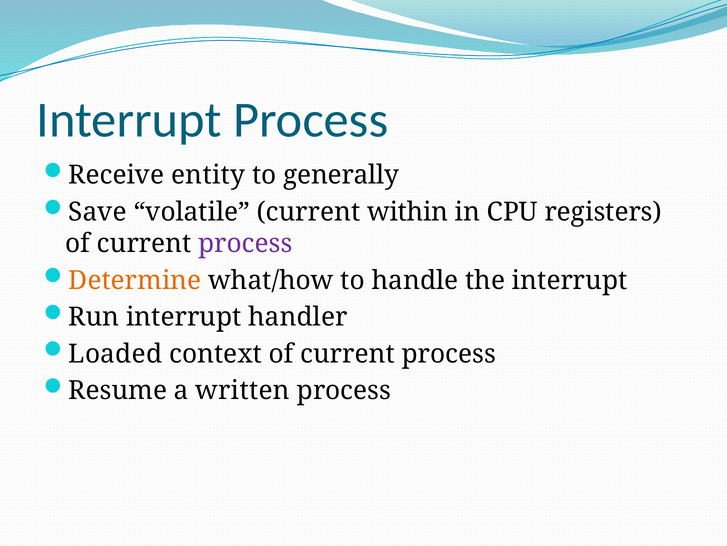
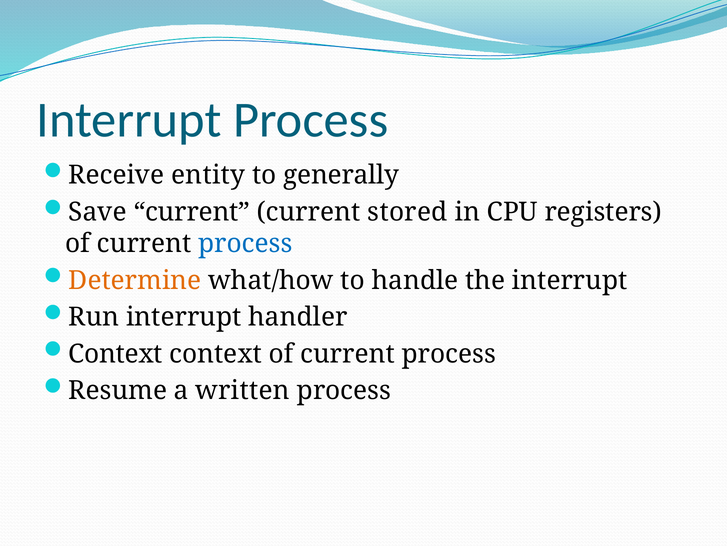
Save volatile: volatile -> current
within: within -> stored
process at (245, 243) colour: purple -> blue
Loaded at (115, 353): Loaded -> Context
